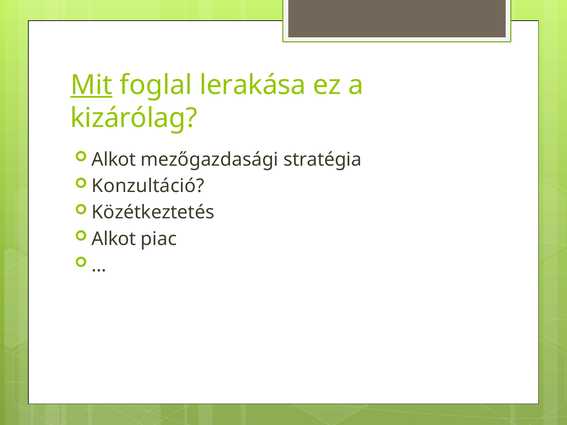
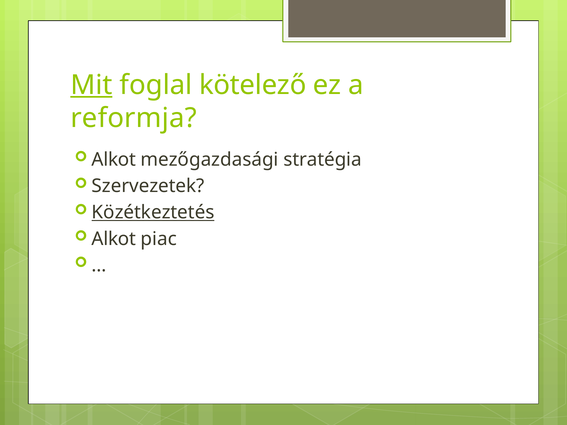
lerakása: lerakása -> kötelező
kizárólag: kizárólag -> reformja
Konzultáció: Konzultáció -> Szervezetek
Közétkeztetés underline: none -> present
